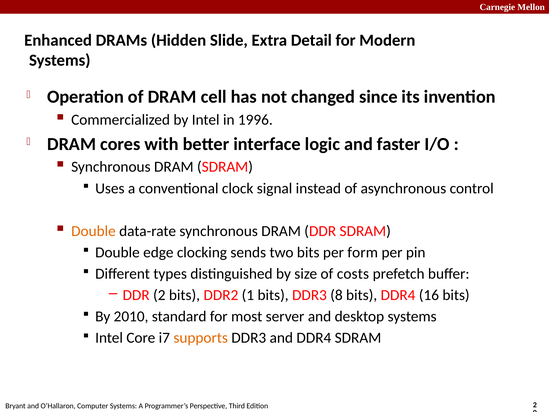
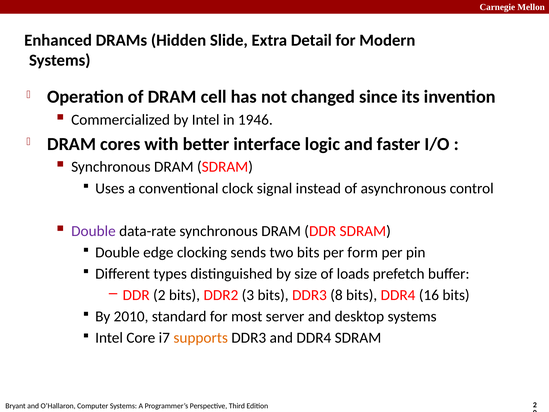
1996: 1996 -> 1946
Double at (93, 231) colour: orange -> purple
costs: costs -> loads
1: 1 -> 3
